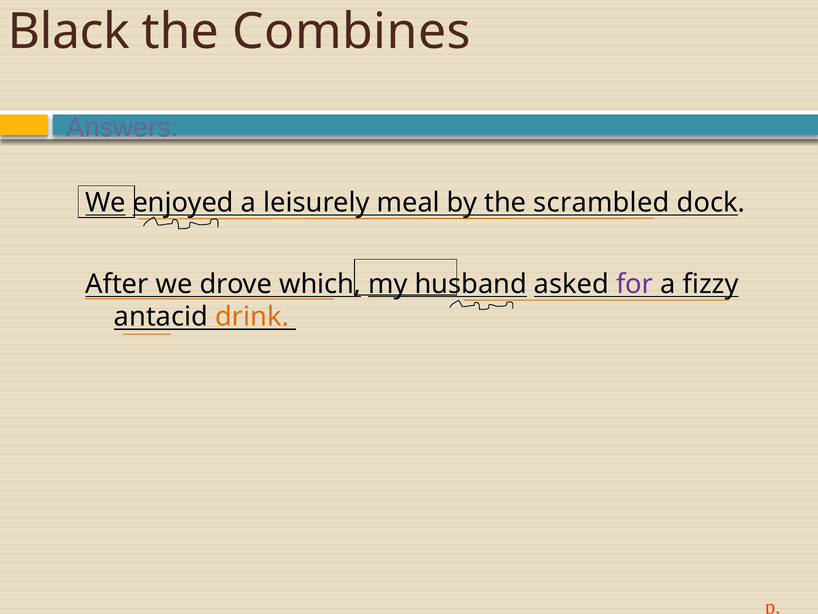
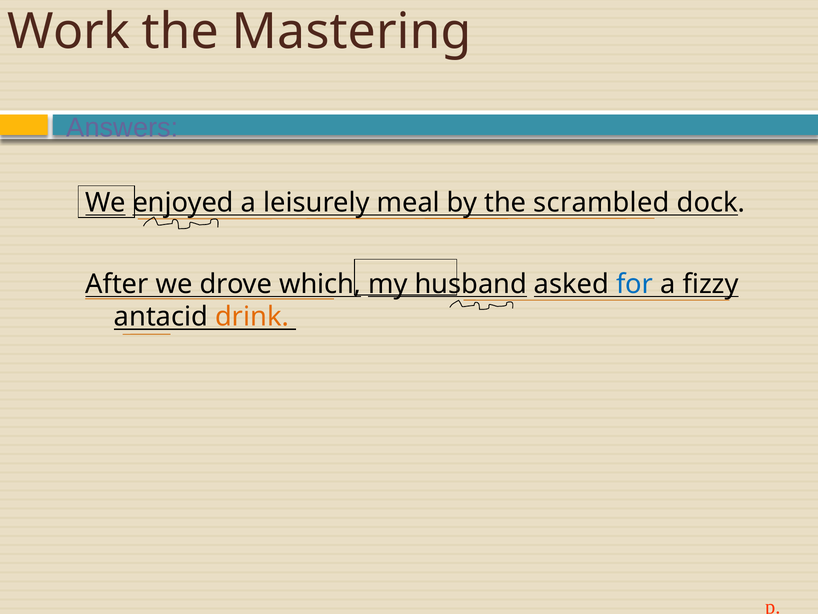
Black: Black -> Work
Combines: Combines -> Mastering
for colour: purple -> blue
